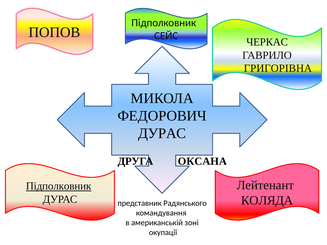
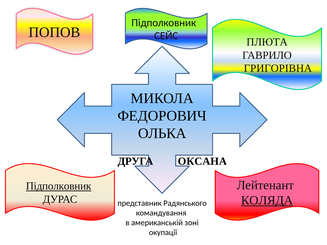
ЧЕРКАС: ЧЕРКАС -> ПЛЮТА
ДУРАС at (162, 133): ДУРАС -> ОЛЬКА
КОЛЯДА underline: none -> present
